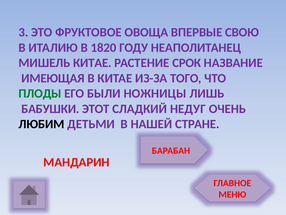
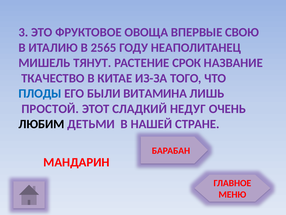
1820: 1820 -> 2565
МИШЕЛЬ КИТАЕ: КИТАЕ -> ТЯНУТ
ИМЕЮЩАЯ: ИМЕЮЩАЯ -> ТКАЧЕСТВО
ПЛОДЫ colour: green -> blue
НОЖНИЦЫ: НОЖНИЦЫ -> ВИТАМИНА
БАБУШКИ: БАБУШКИ -> ПРОСТОЙ
